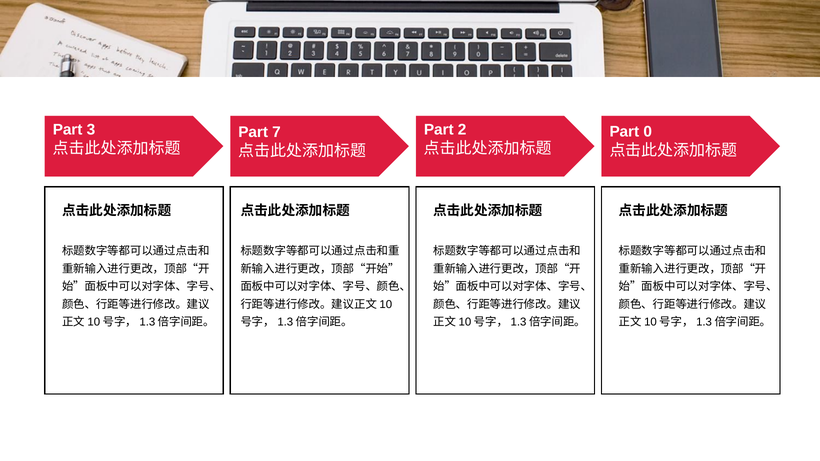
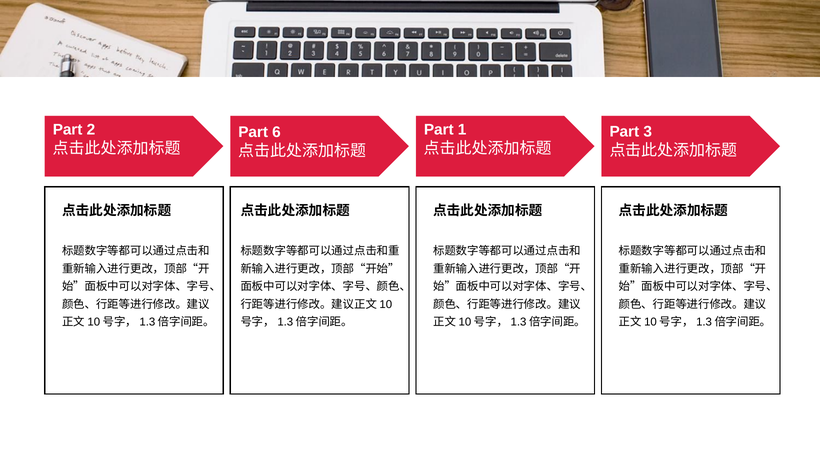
3: 3 -> 2
2: 2 -> 1
0: 0 -> 3
7: 7 -> 6
